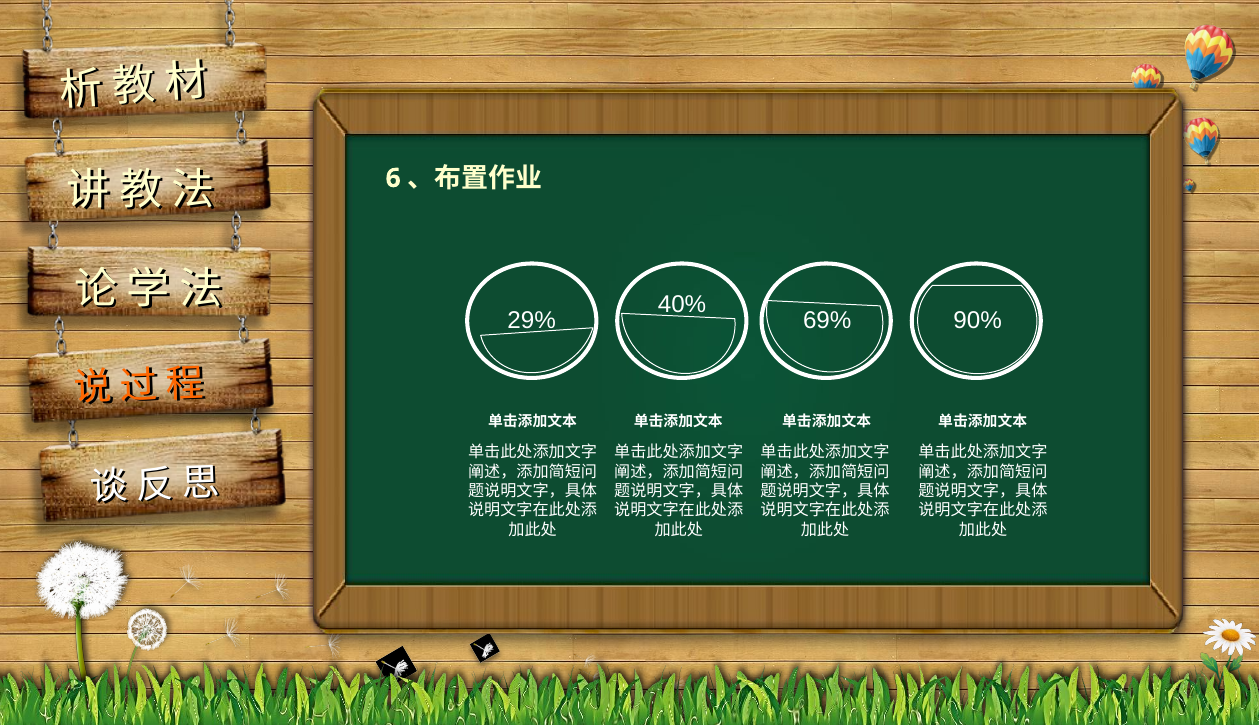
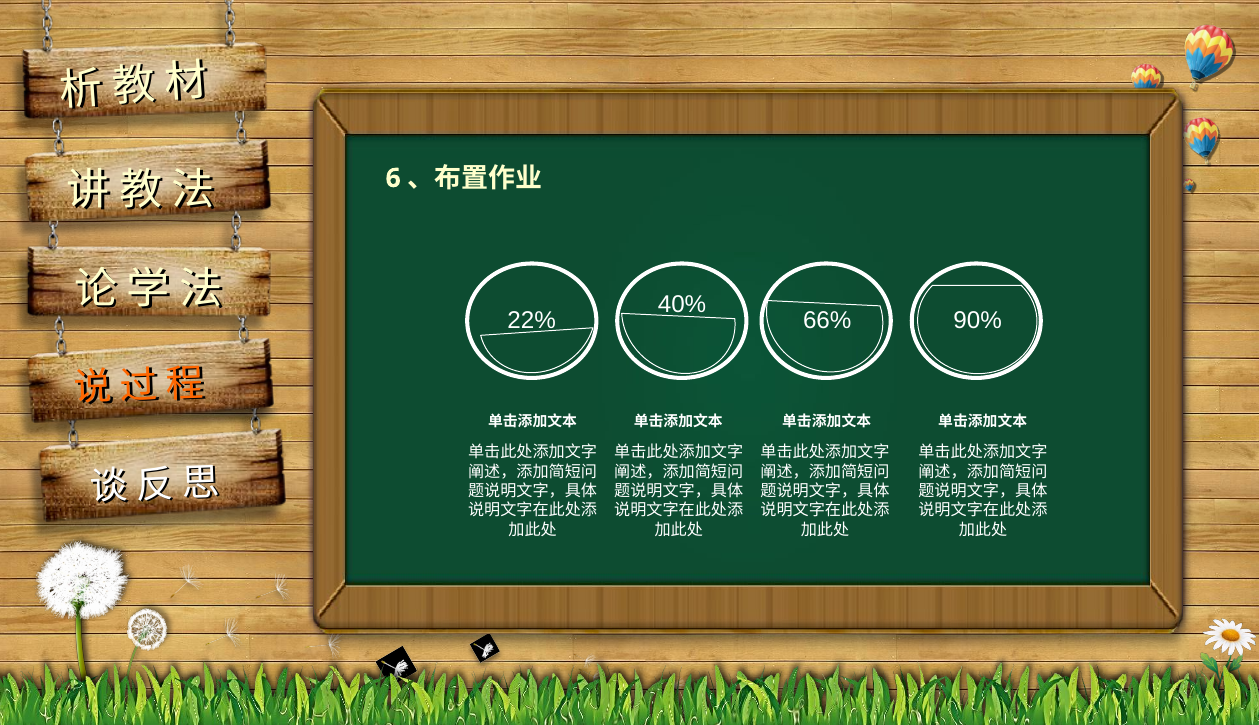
29%: 29% -> 22%
69%: 69% -> 66%
